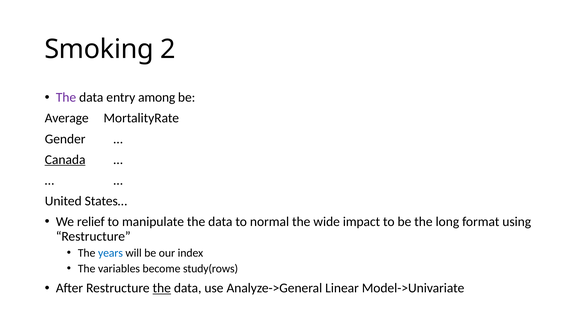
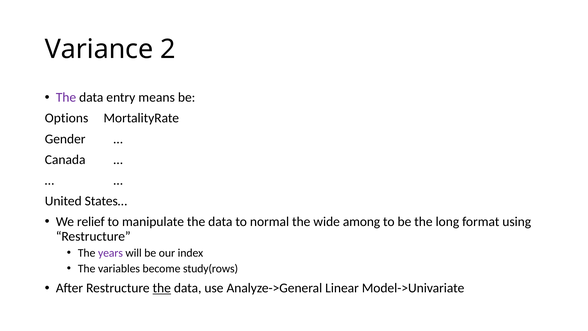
Smoking: Smoking -> Variance
among: among -> means
Average: Average -> Options
Canada underline: present -> none
impact: impact -> among
years colour: blue -> purple
